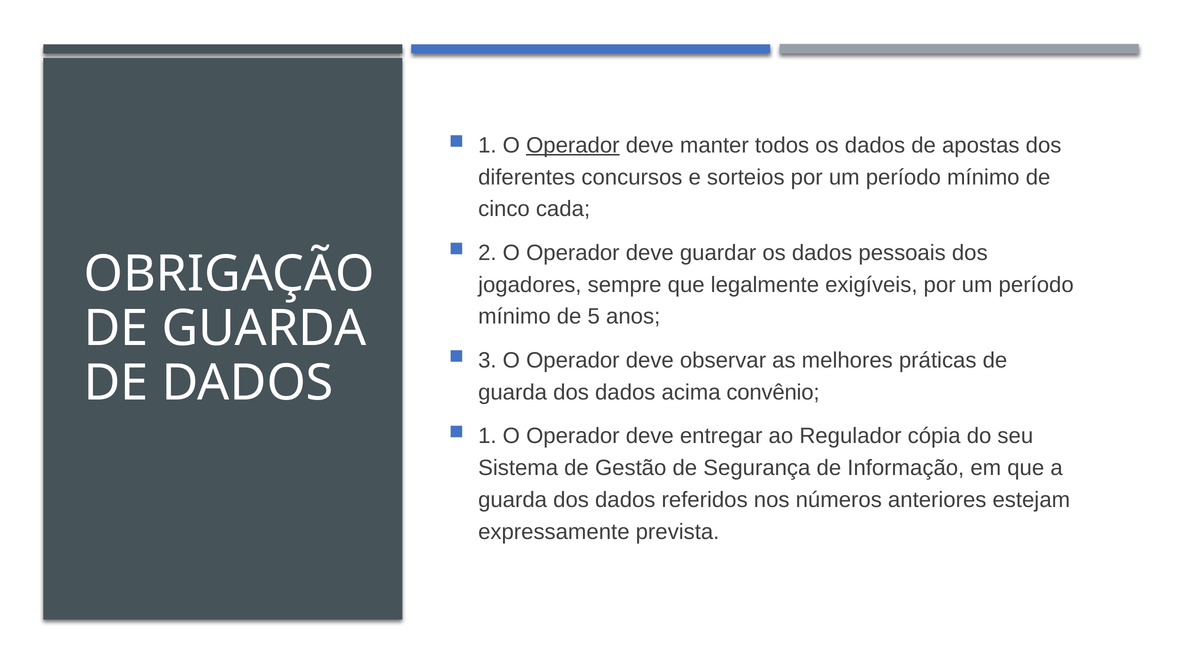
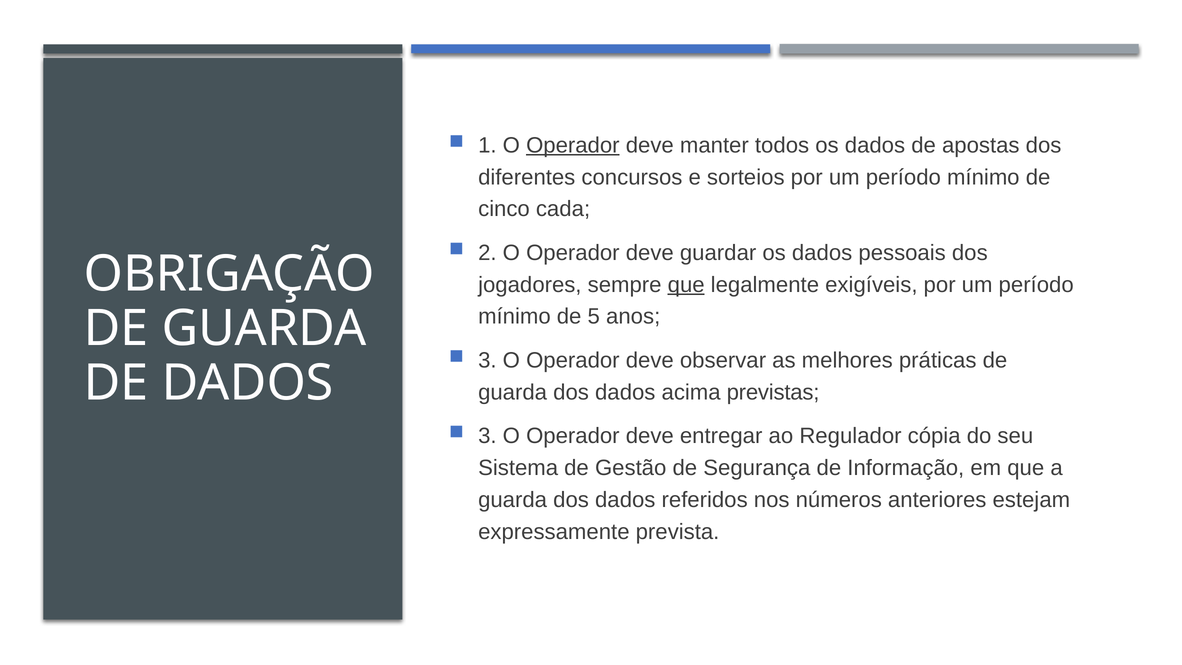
que at (686, 285) underline: none -> present
convênio: convênio -> previstas
1 at (487, 436): 1 -> 3
